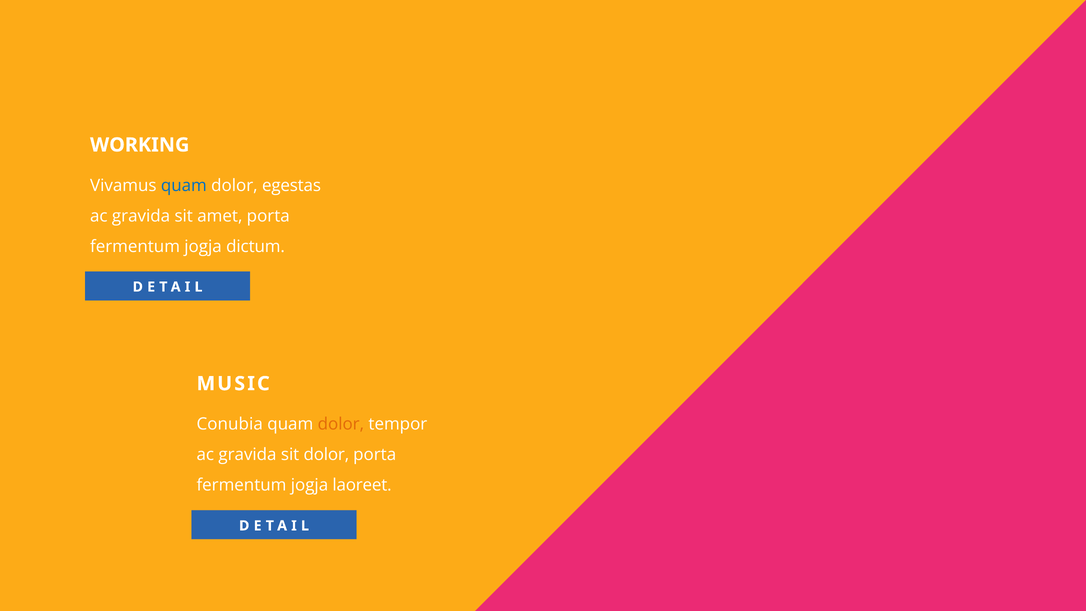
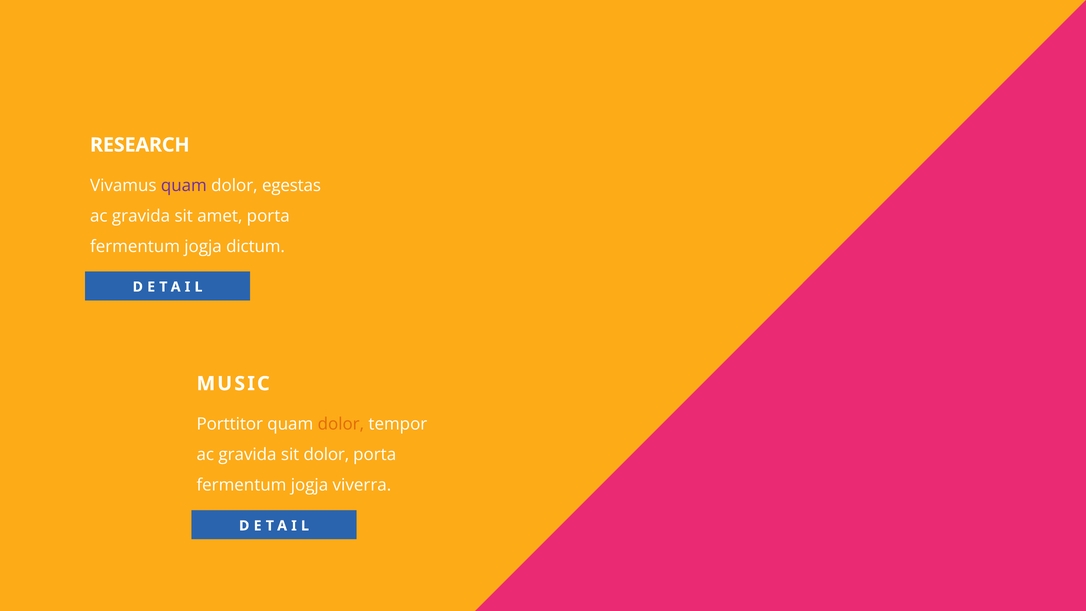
WORKING: WORKING -> RESEARCH
quam at (184, 185) colour: blue -> purple
Conubia: Conubia -> Porttitor
laoreet: laoreet -> viverra
